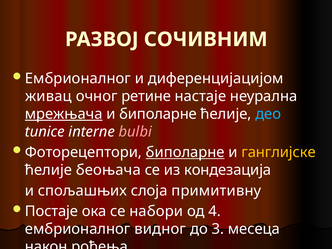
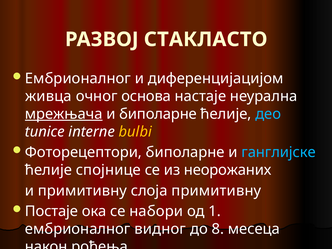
СОЧИВНИМ: СОЧИВНИМ -> СТАКЛАСТО
живац: живац -> живца
ретине: ретине -> основа
bulbi colour: pink -> yellow
биполарне at (185, 152) underline: present -> none
ганглијске colour: yellow -> light blue
беоњача: беоњача -> спојнице
кондезација: кондезација -> неорожаних
и спољашњих: спољашњих -> примитивну
4: 4 -> 1
3: 3 -> 8
